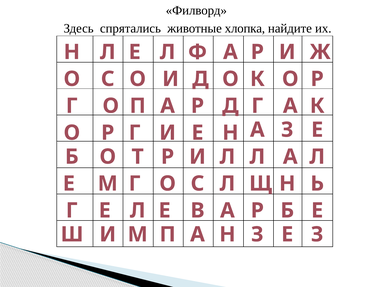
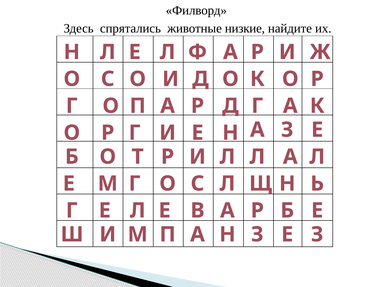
хлопка: хлопка -> низкие
